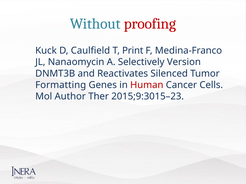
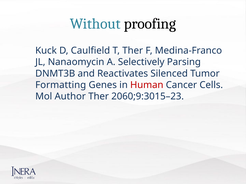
proofing colour: red -> black
T Print: Print -> Ther
Version: Version -> Parsing
2015;9:3015–23: 2015;9:3015–23 -> 2060;9:3015–23
